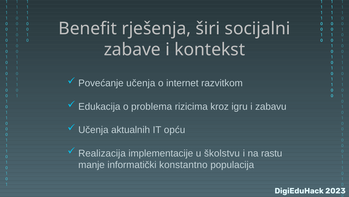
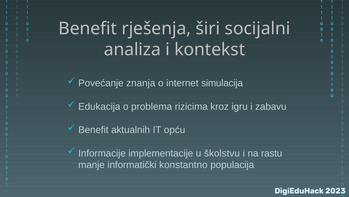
zabave: zabave -> analiza
Povećanje učenja: učenja -> znanja
razvitkom: razvitkom -> simulacija
Učenja at (93, 130): Učenja -> Benefit
Realizacija: Realizacija -> Informacije
